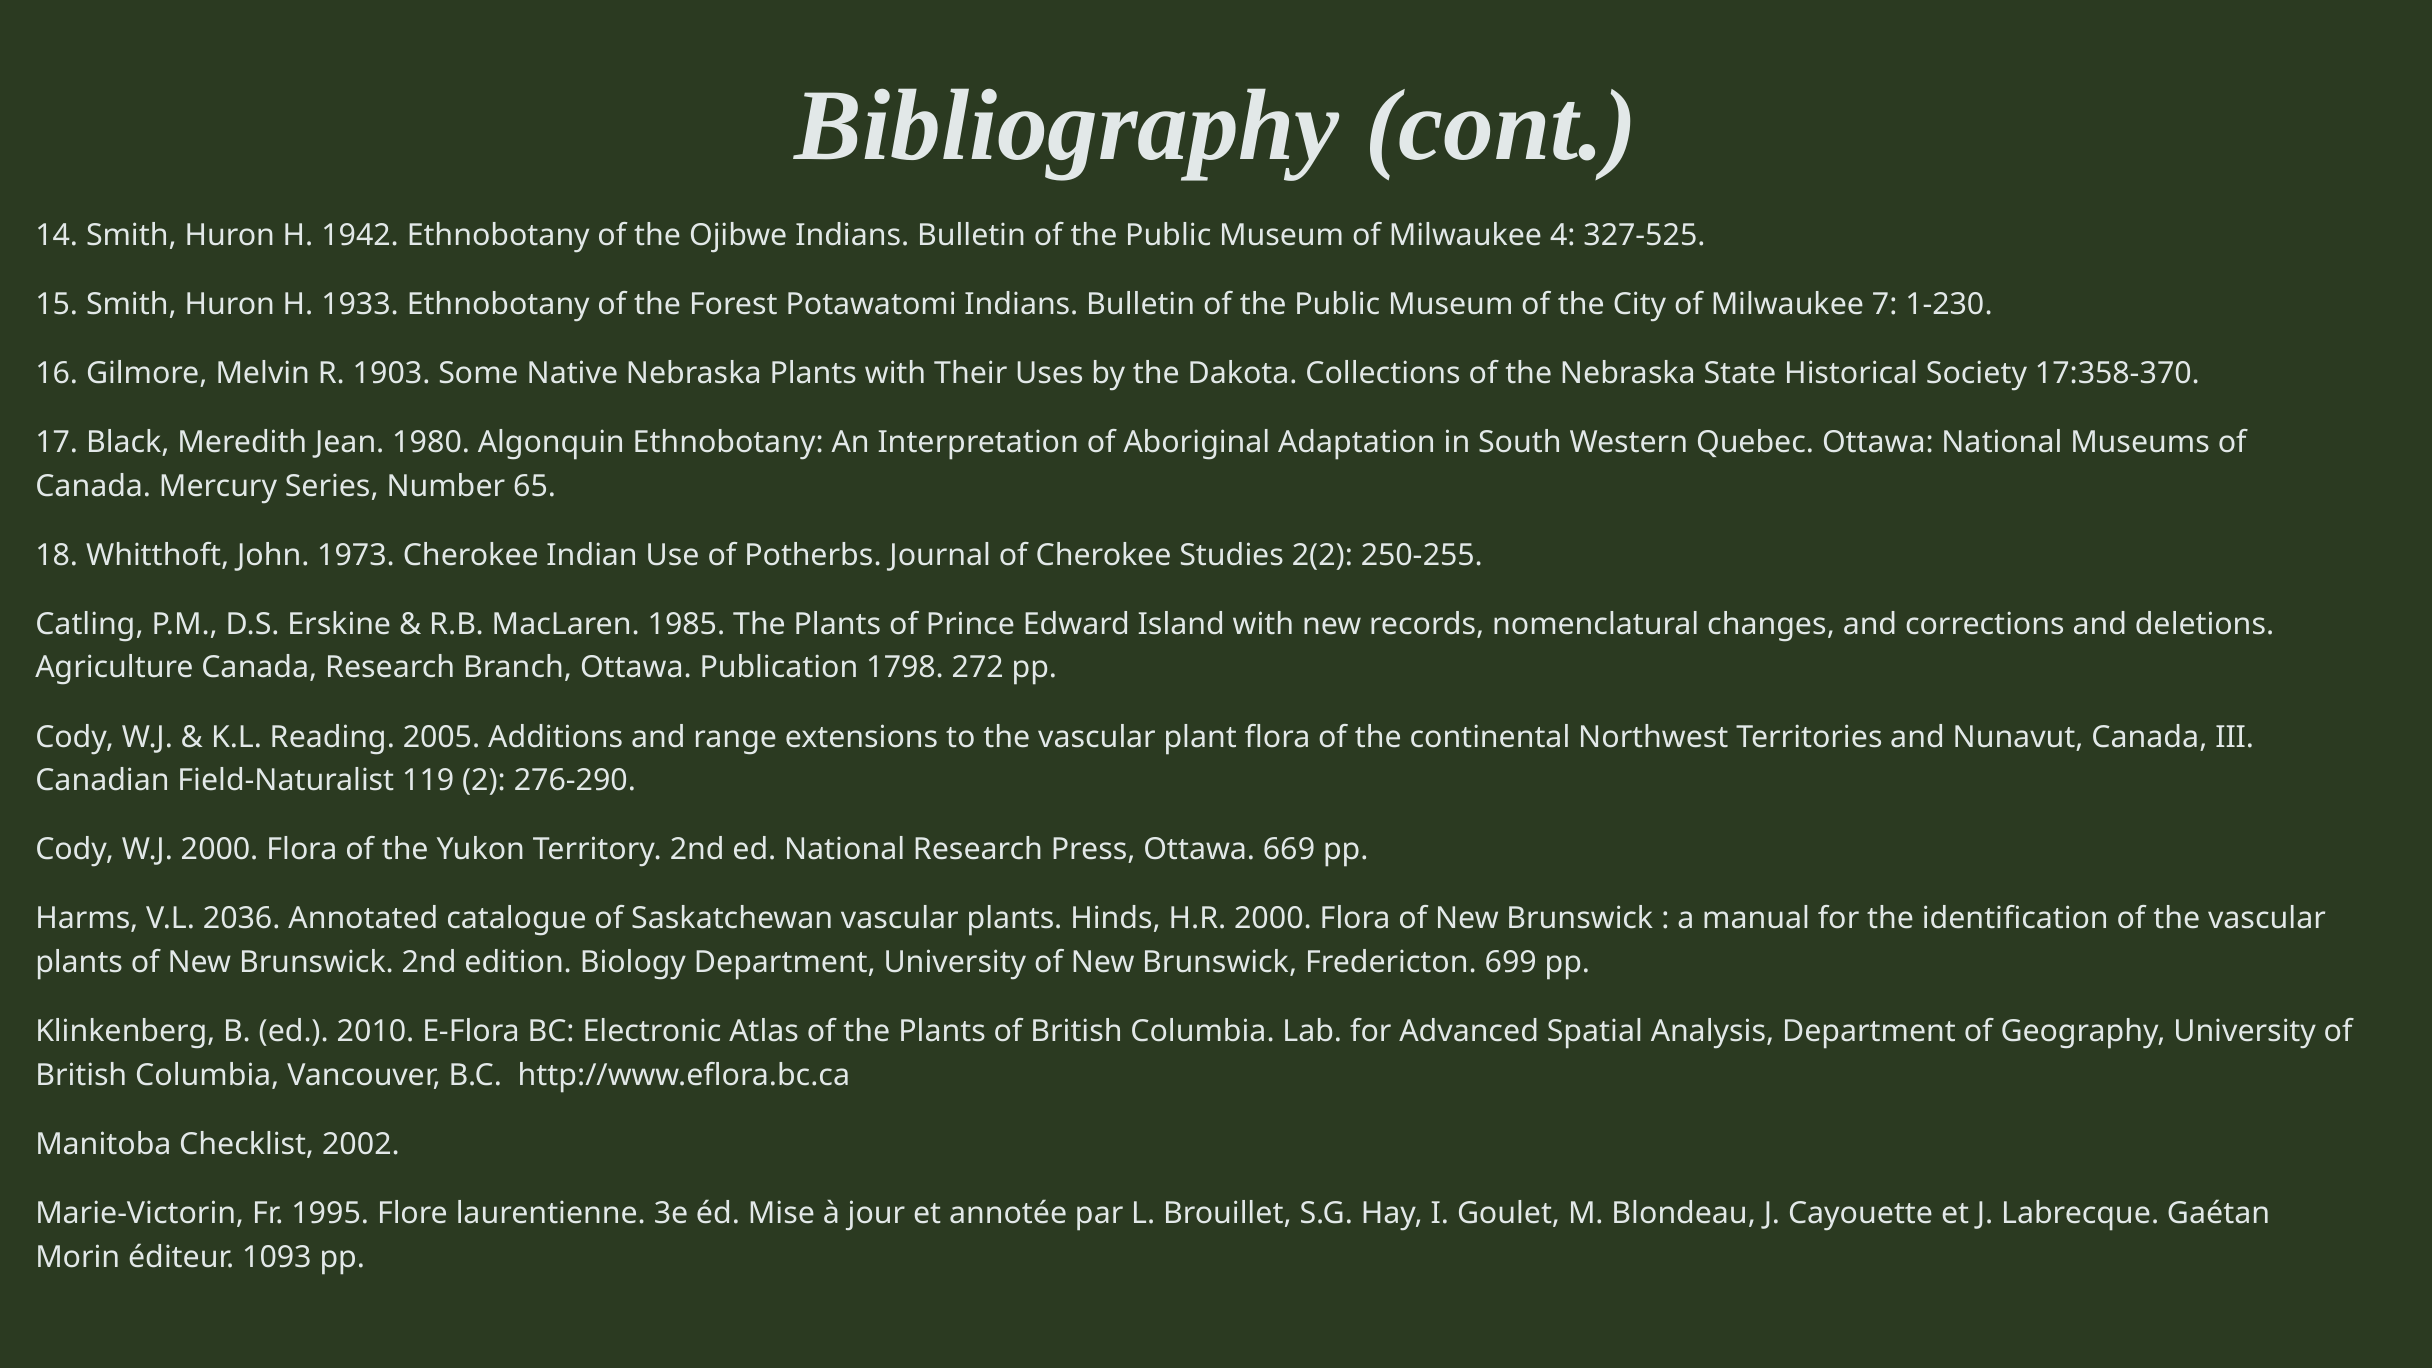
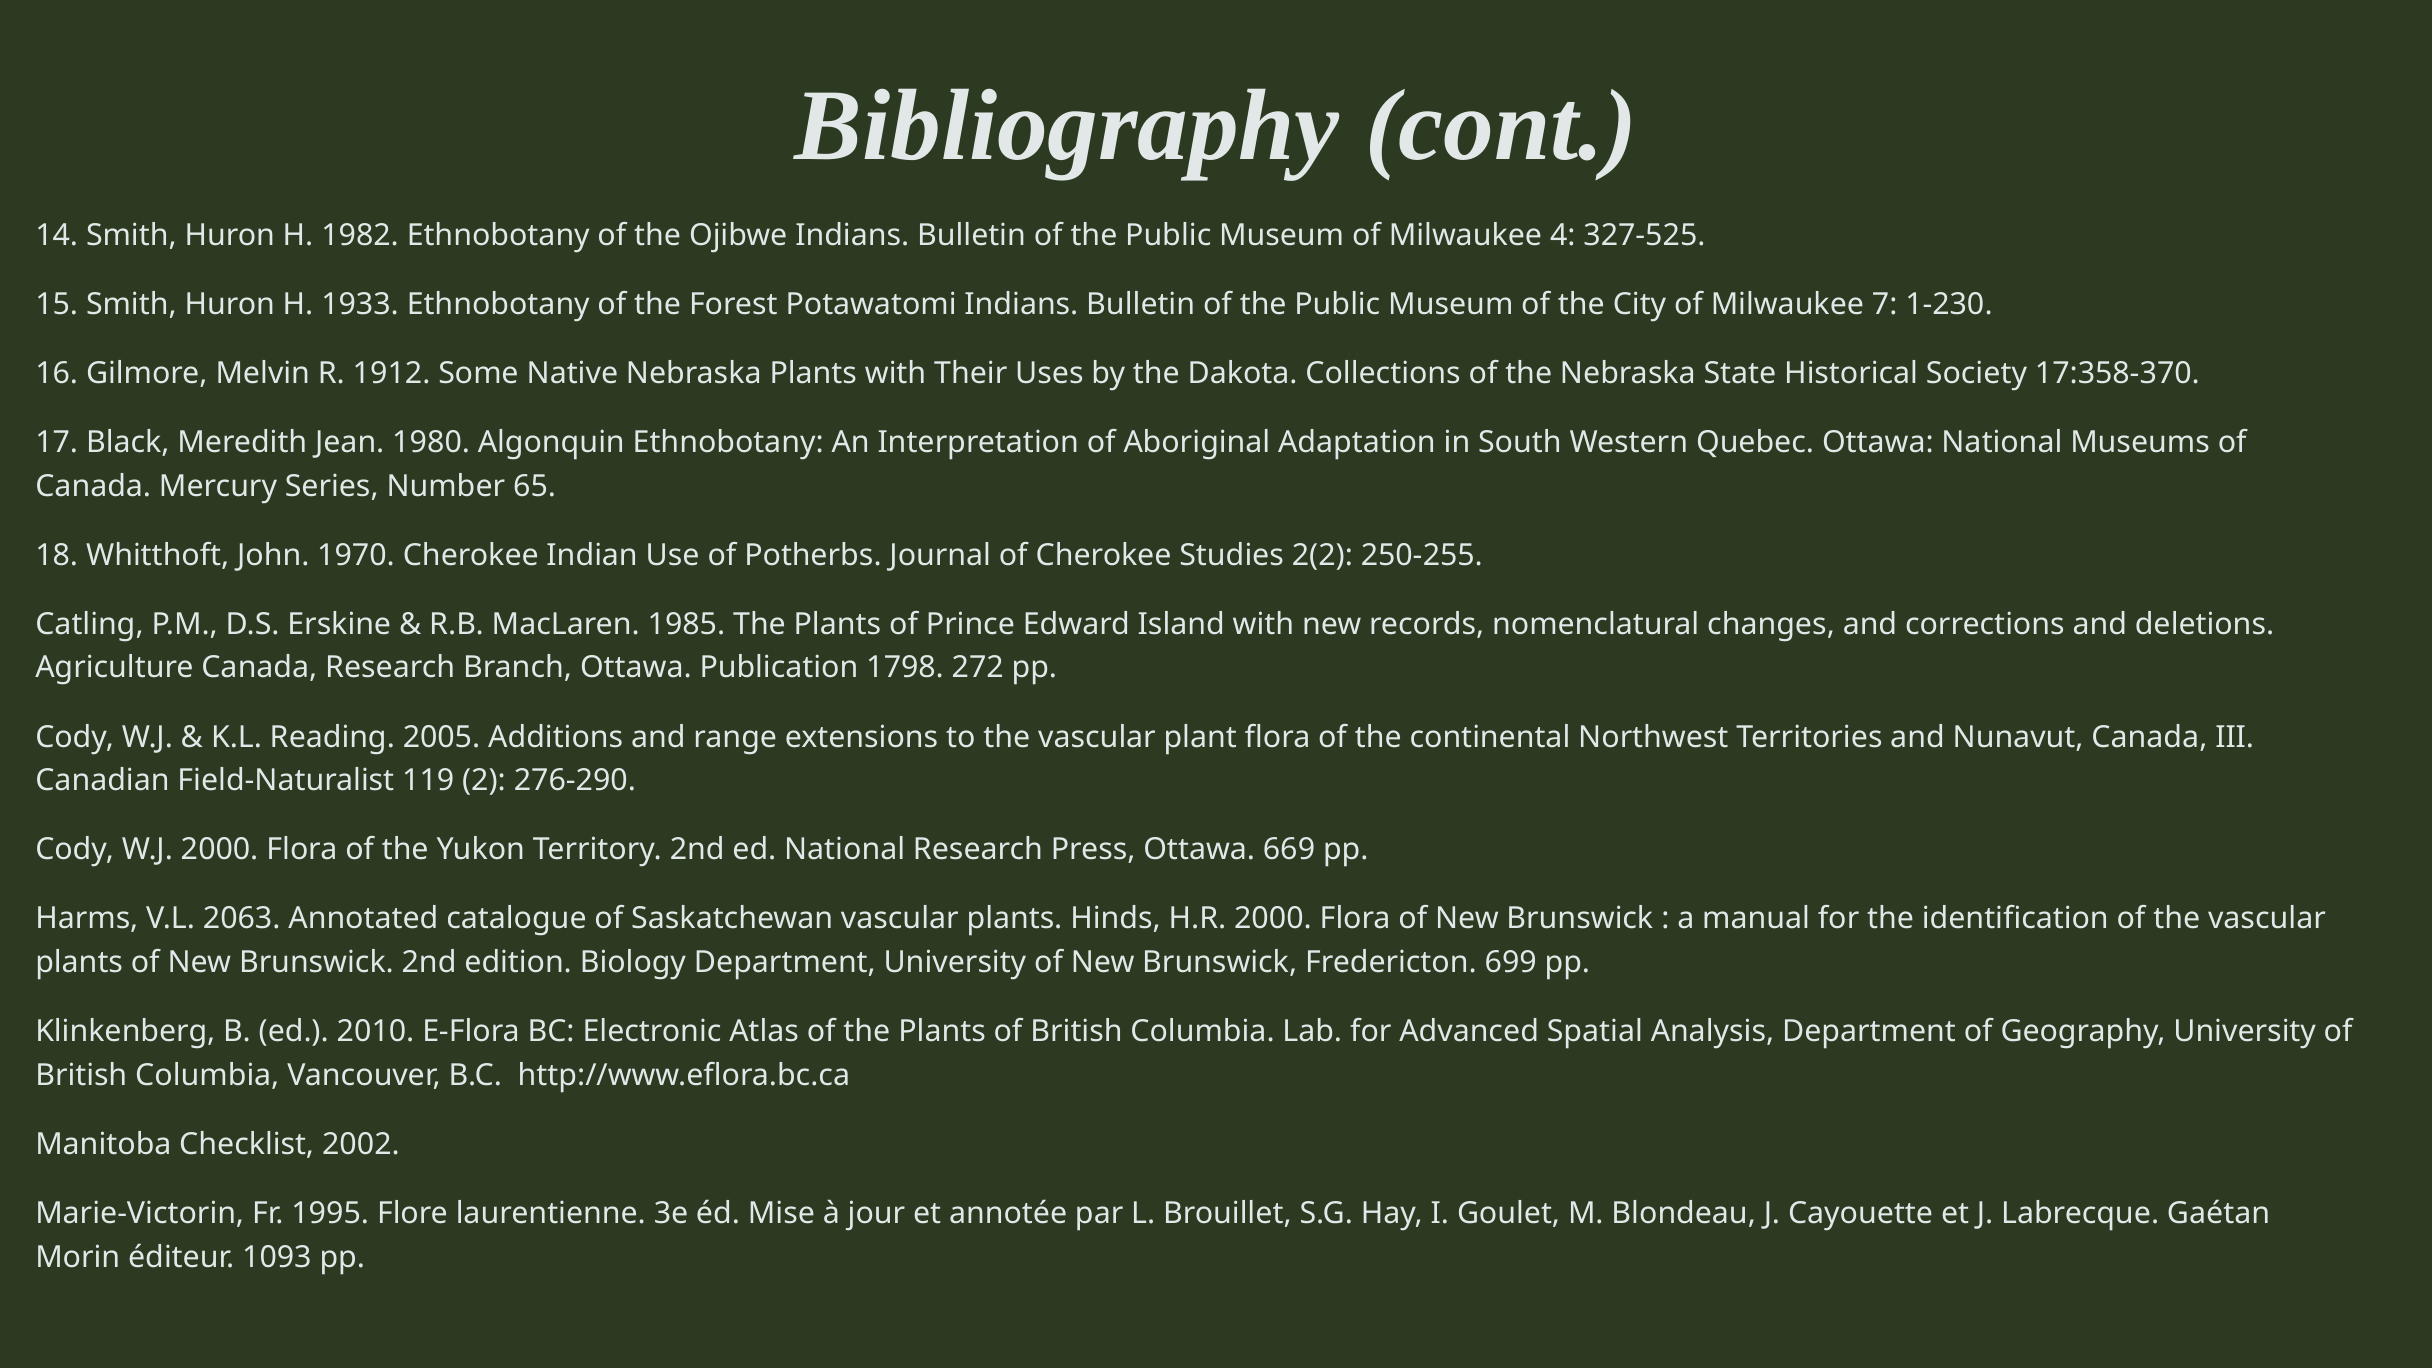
1942: 1942 -> 1982
1903: 1903 -> 1912
1973: 1973 -> 1970
2036: 2036 -> 2063
